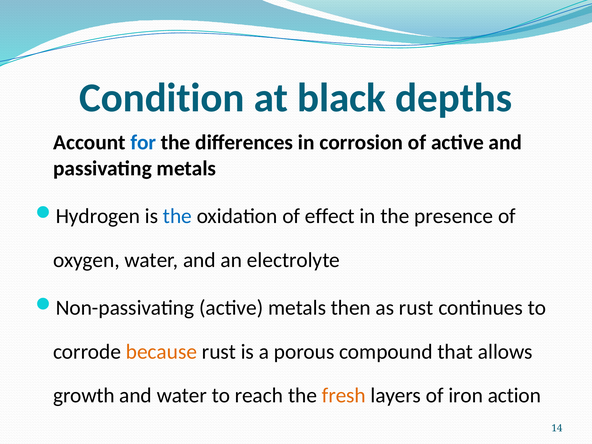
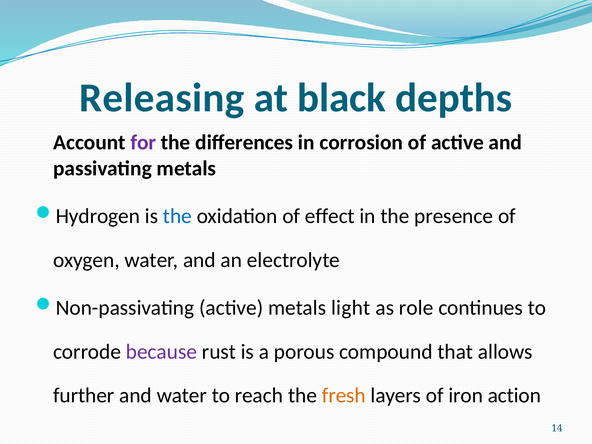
Condition: Condition -> Releasing
for colour: blue -> purple
then: then -> light
as rust: rust -> role
because colour: orange -> purple
growth: growth -> further
